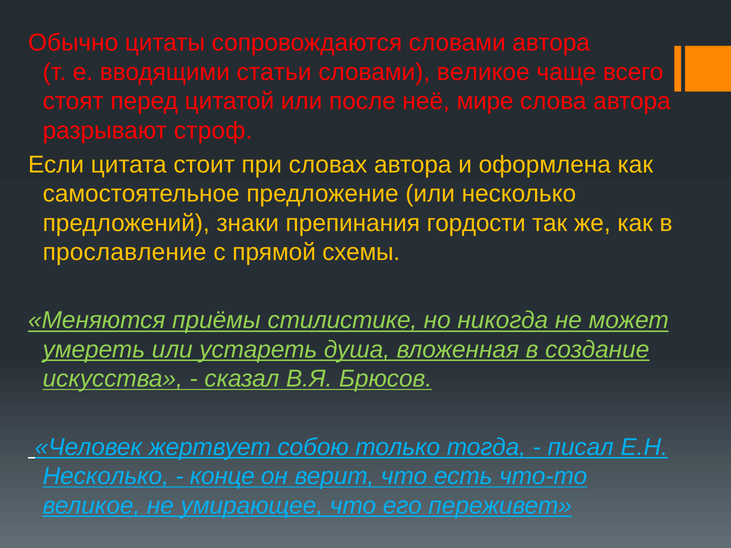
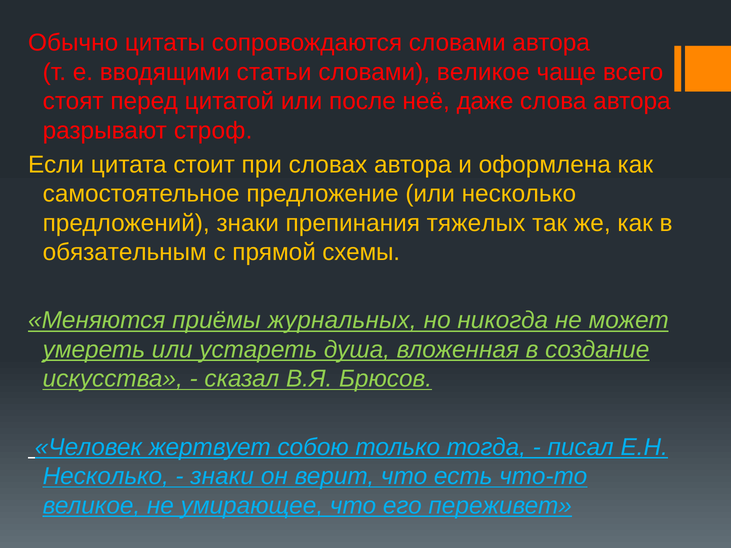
мире: мире -> даже
гордости: гордости -> тяжелых
прославление: прославление -> обязательным
стилистике: стилистике -> журнальных
конце at (222, 477): конце -> знаки
